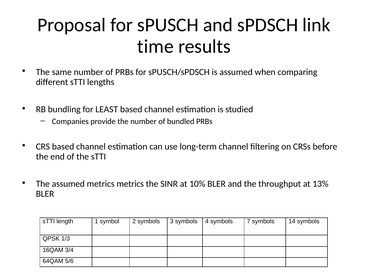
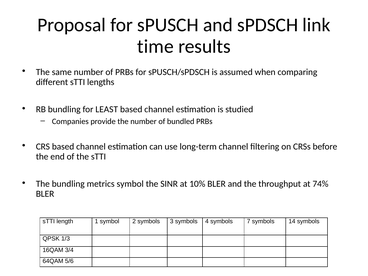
The assumed: assumed -> bundling
metrics metrics: metrics -> symbol
13%: 13% -> 74%
